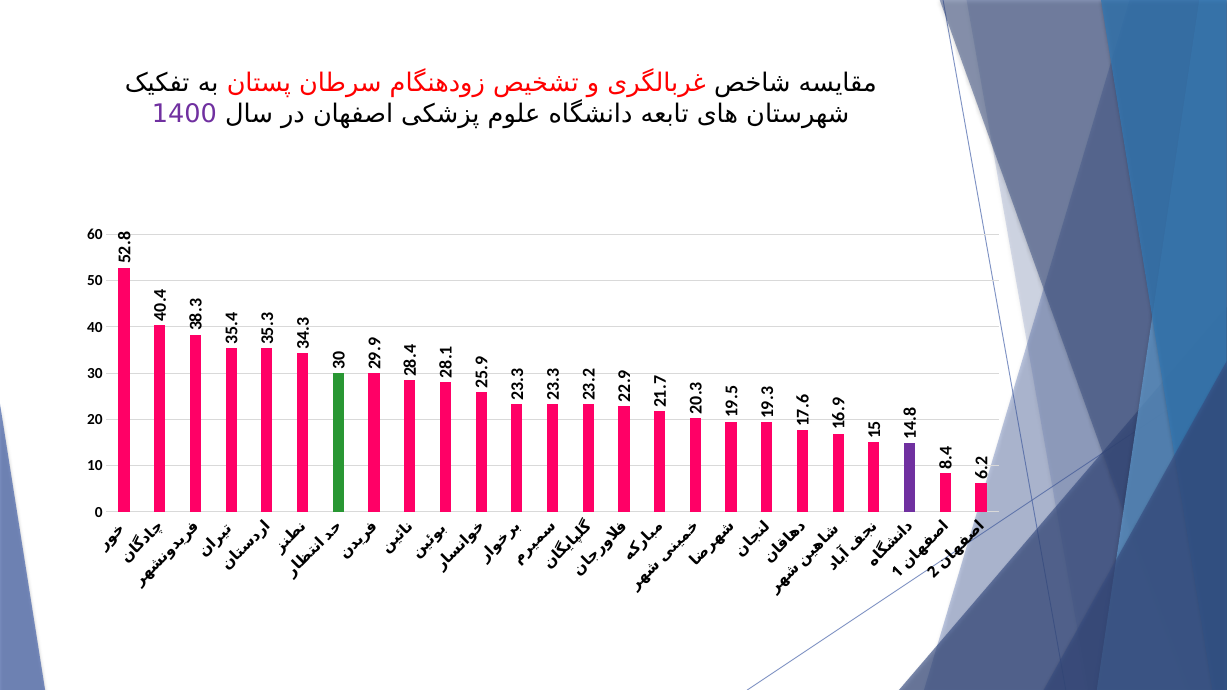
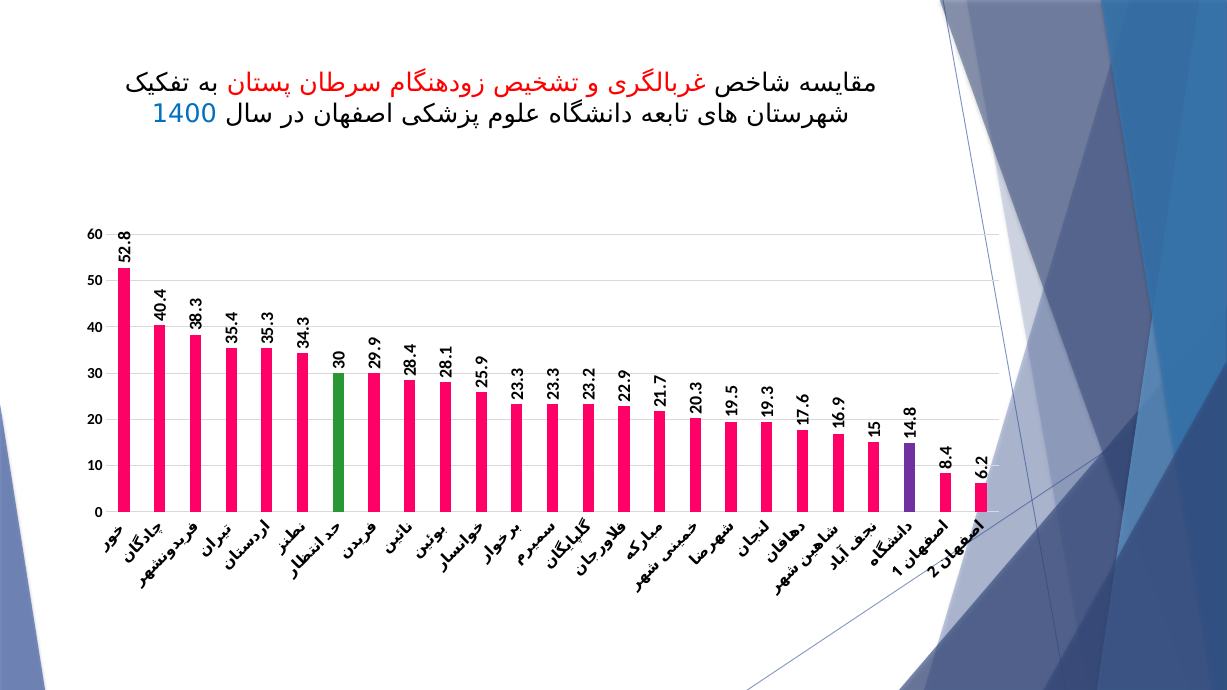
1400 colour: purple -> blue
